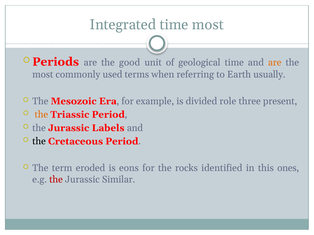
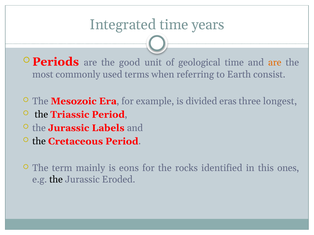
time most: most -> years
usually: usually -> consist
role: role -> eras
present: present -> longest
the at (41, 115) colour: orange -> black
eroded: eroded -> mainly
the at (56, 180) colour: red -> black
Similar: Similar -> Eroded
